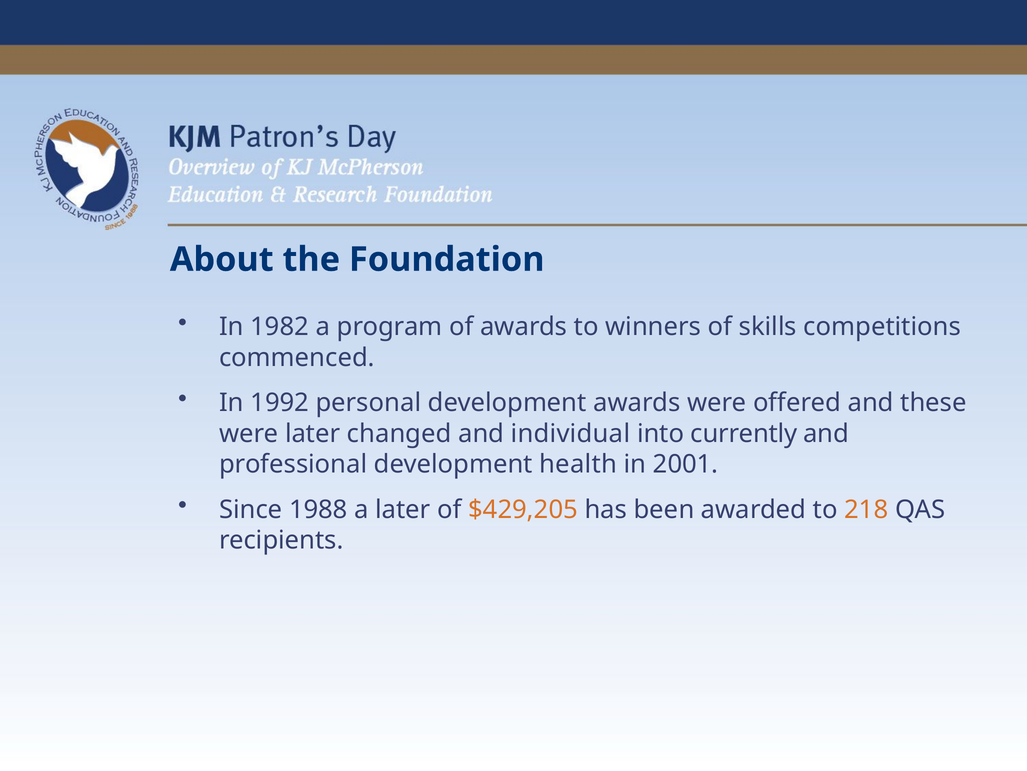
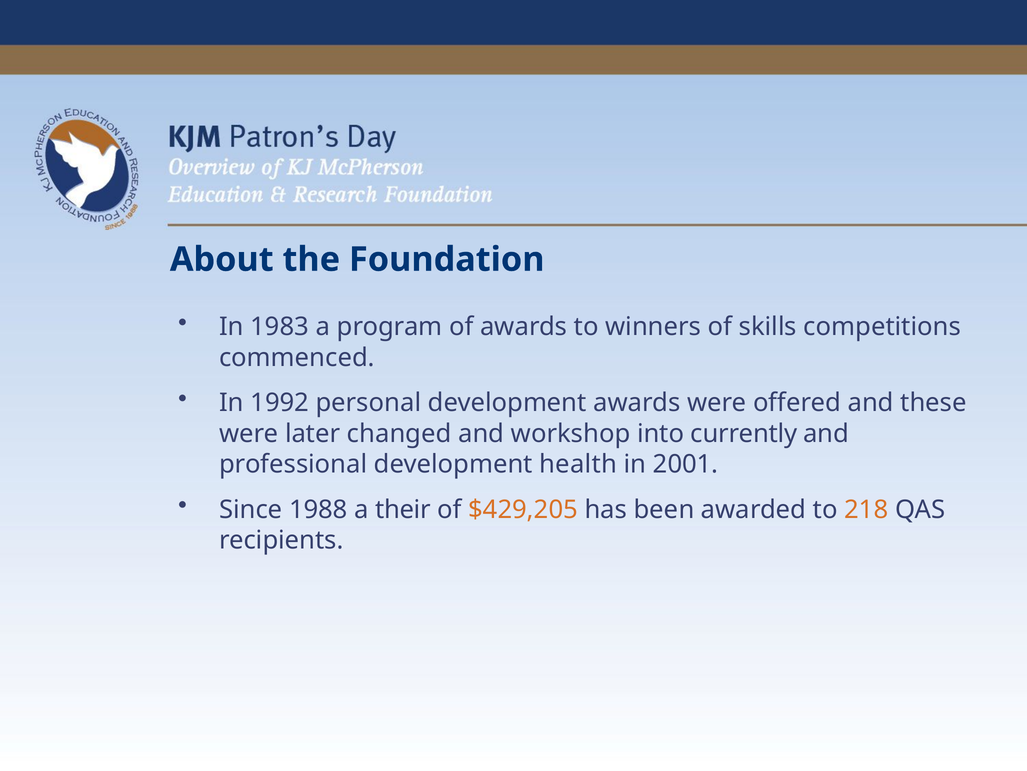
1982: 1982 -> 1983
individual: individual -> workshop
a later: later -> their
